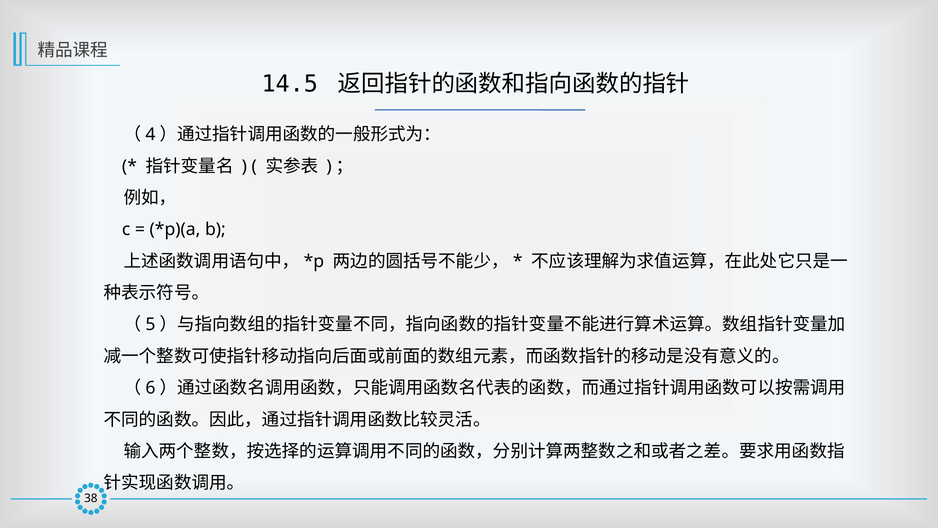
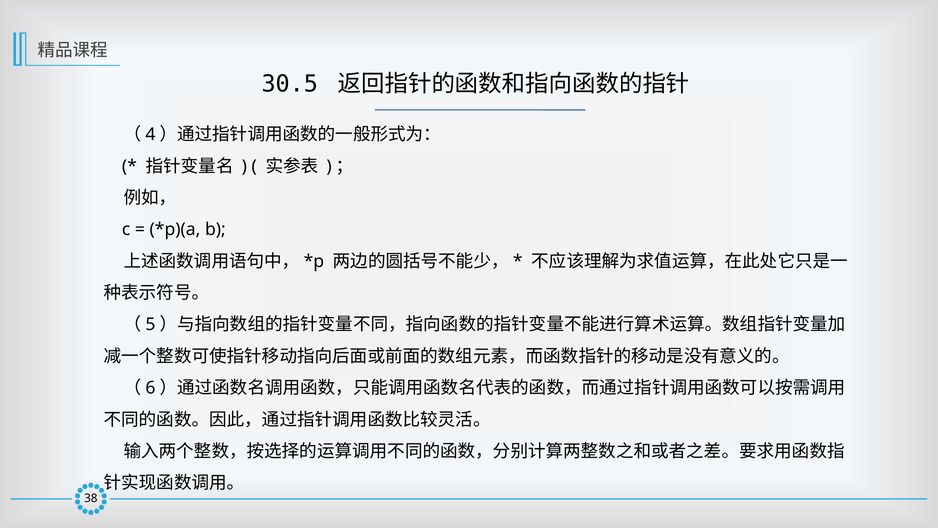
14.5: 14.5 -> 30.5
